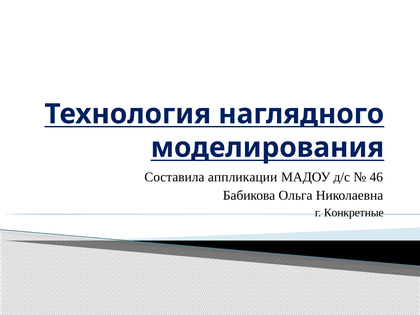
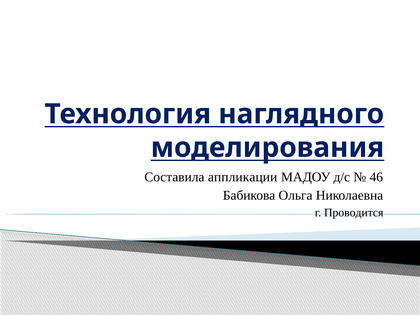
Конкретные: Конкретные -> Проводится
